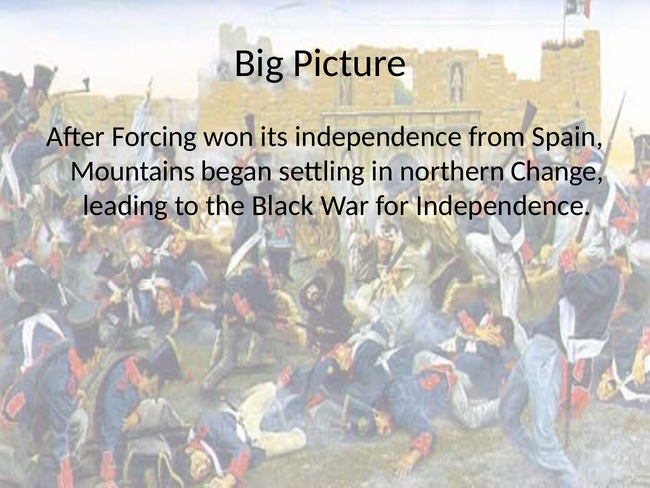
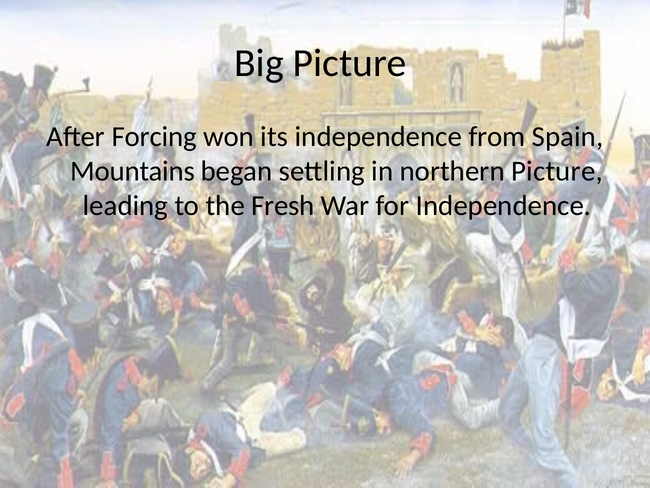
northern Change: Change -> Picture
Black: Black -> Fresh
